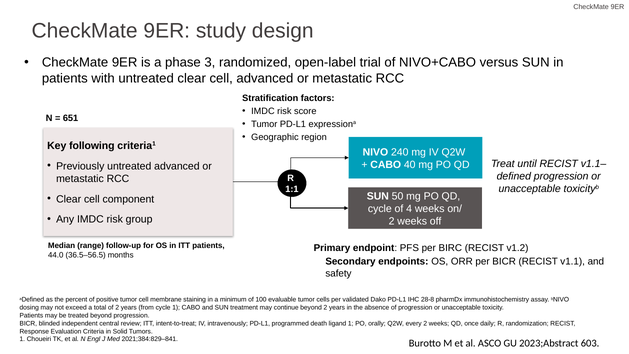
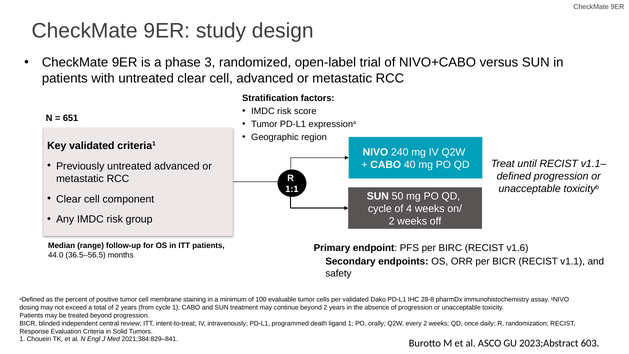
Key following: following -> validated
v1.2: v1.2 -> v1.6
